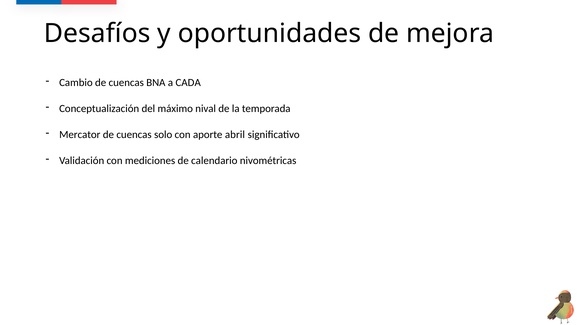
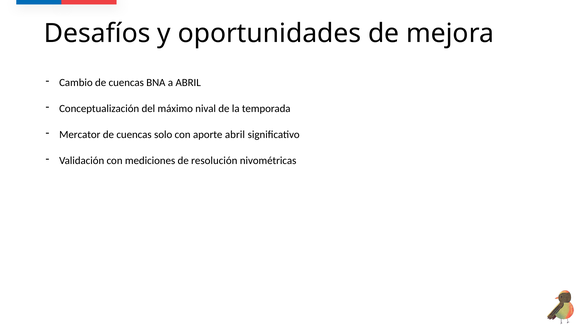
a CADA: CADA -> ABRIL
calendario: calendario -> resolución
